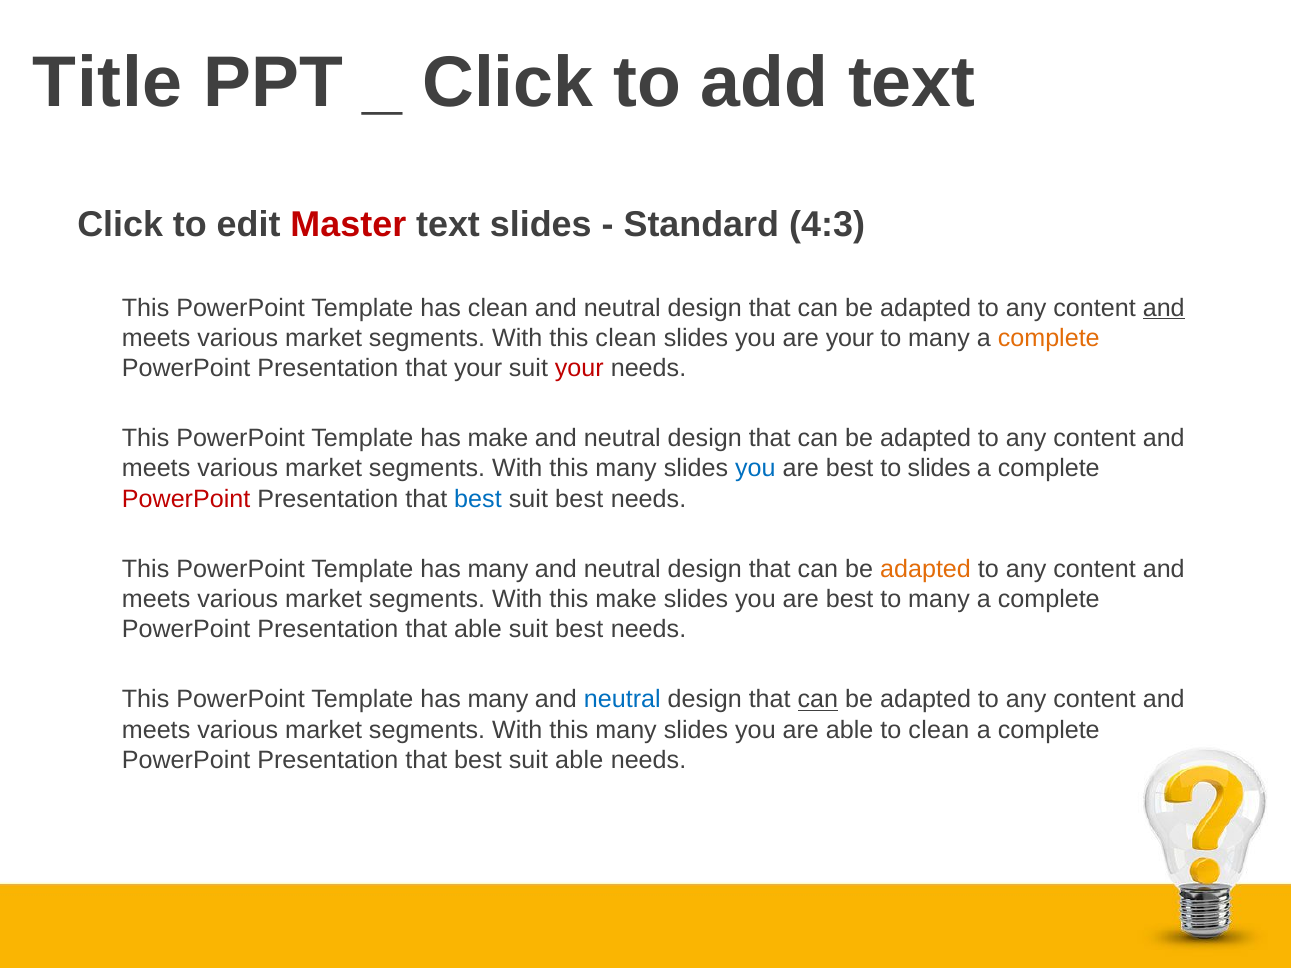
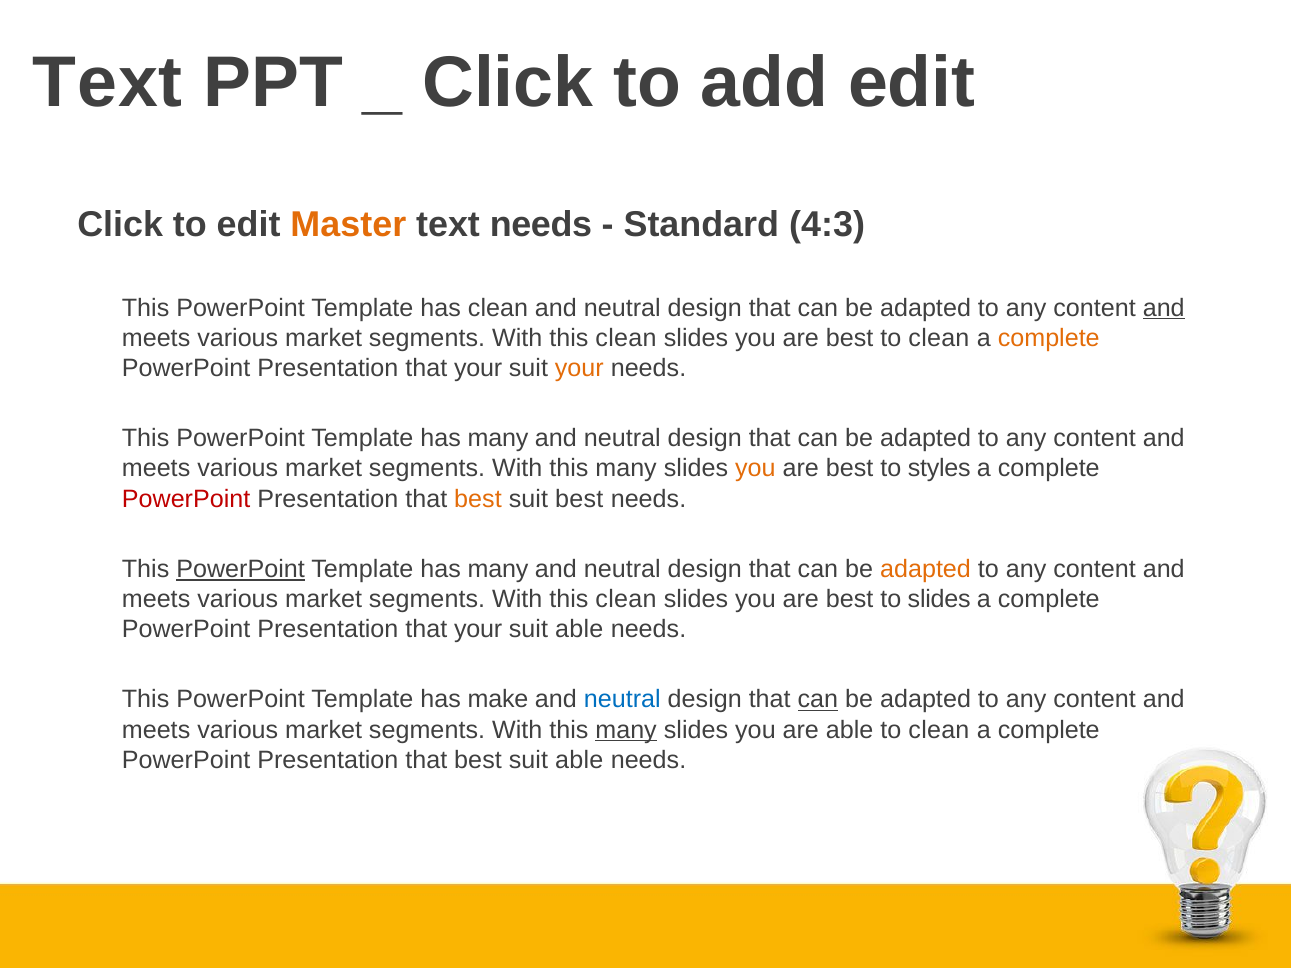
Title at (108, 83): Title -> Text
add text: text -> edit
Master colour: red -> orange
text slides: slides -> needs
your at (850, 338): your -> best
many at (939, 338): many -> clean
your at (579, 368) colour: red -> orange
make at (498, 439): make -> many
you at (755, 469) colour: blue -> orange
to slides: slides -> styles
best at (478, 499) colour: blue -> orange
PowerPoint at (241, 569) underline: none -> present
make at (626, 599): make -> clean
many at (939, 599): many -> slides
able at (478, 630): able -> your
best at (579, 630): best -> able
many at (498, 700): many -> make
many at (626, 730) underline: none -> present
